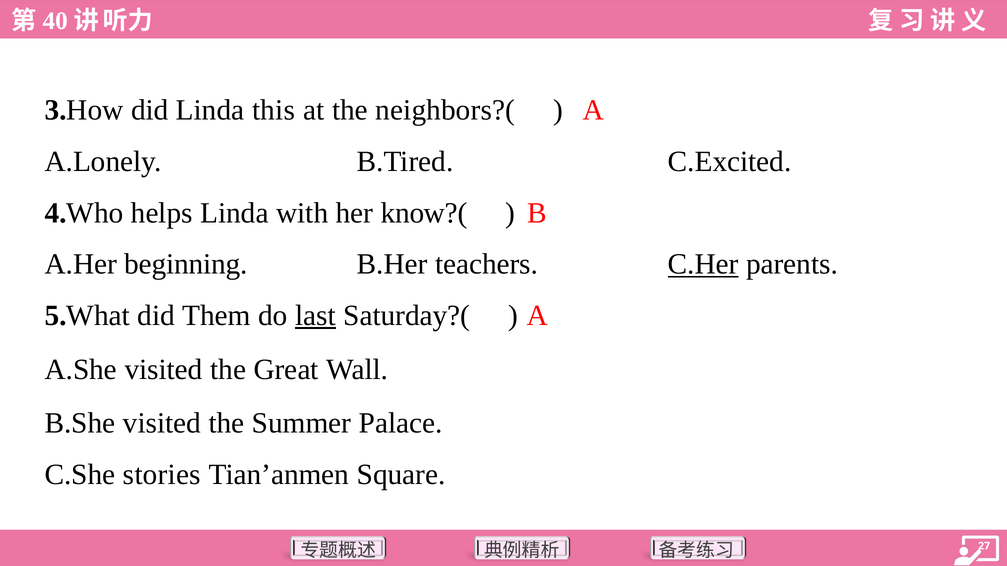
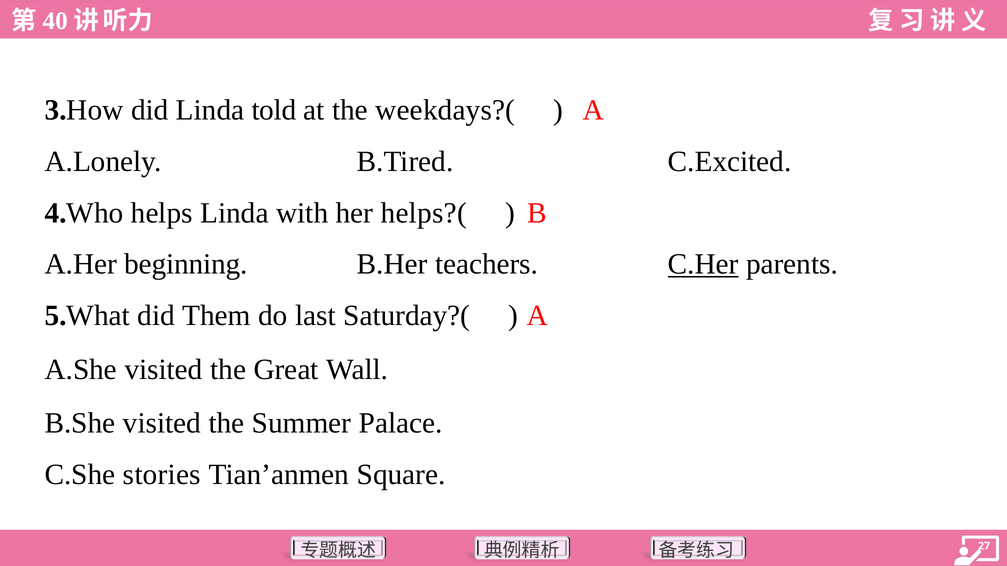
this: this -> told
neighbors?(: neighbors?( -> weekdays?(
know?(: know?( -> helps?(
last underline: present -> none
